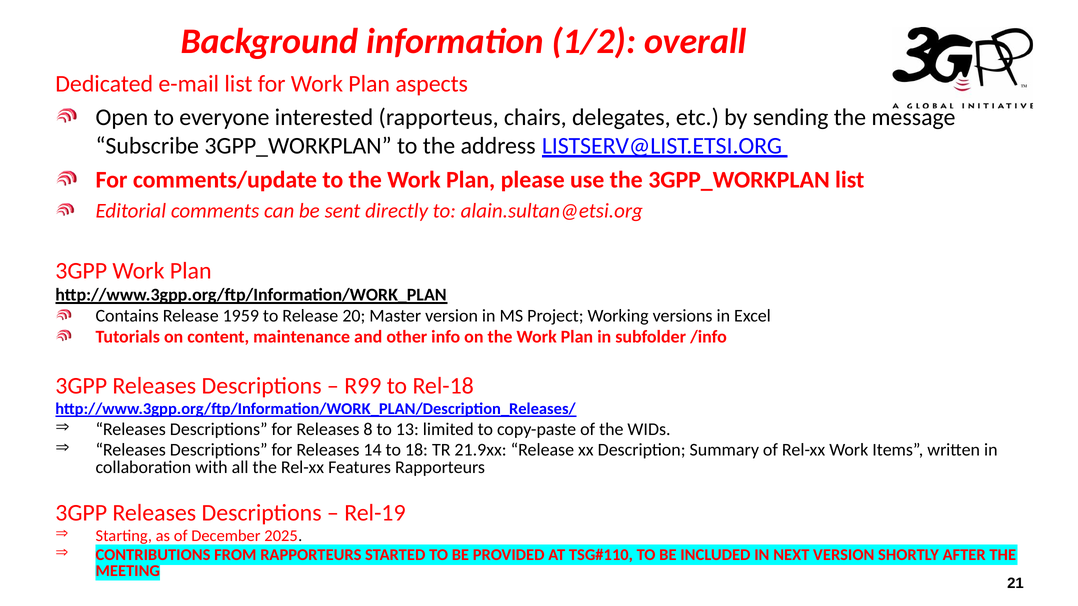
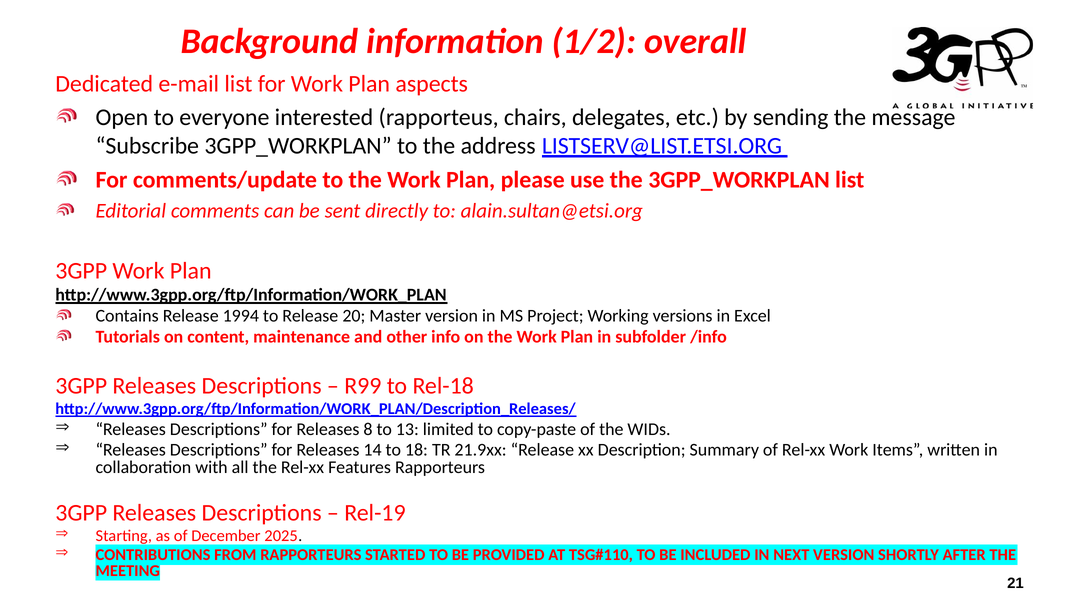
1959: 1959 -> 1994
